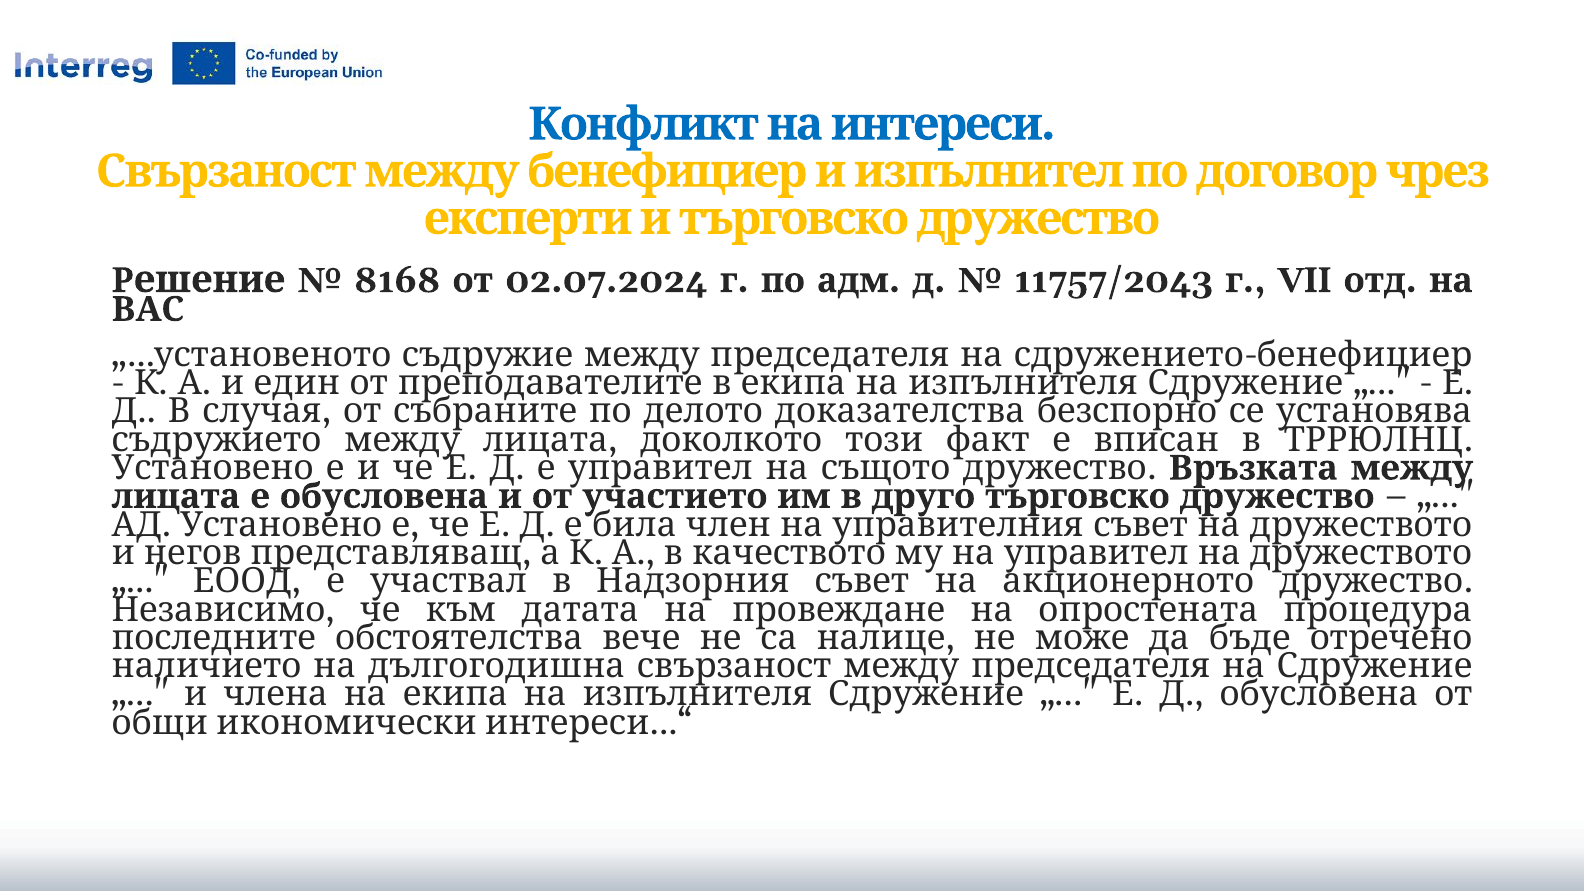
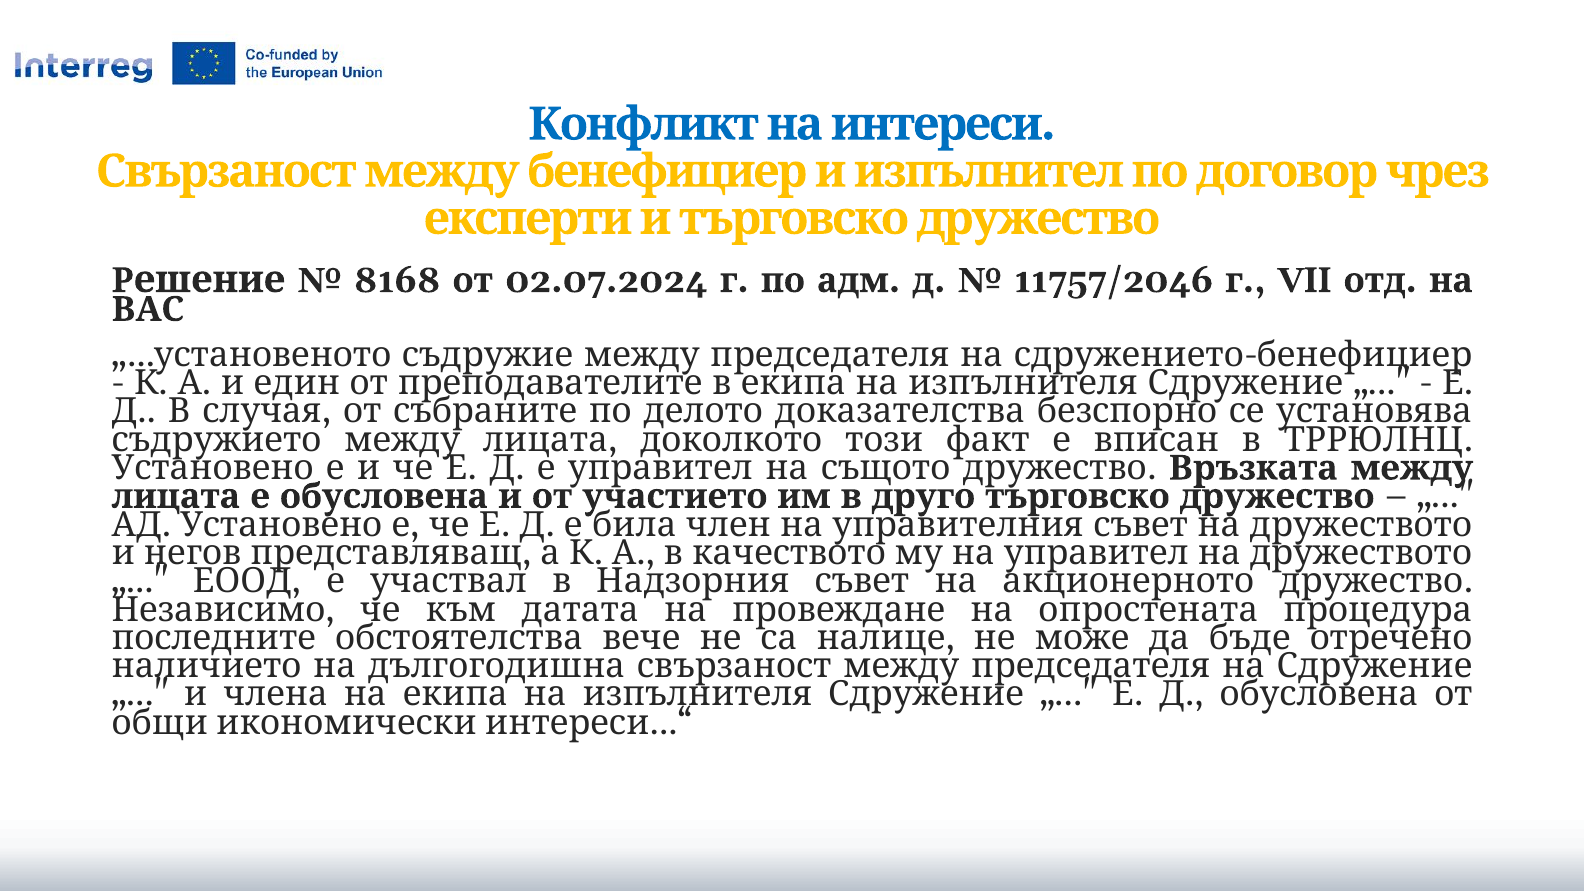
11757/2043: 11757/2043 -> 11757/2046
